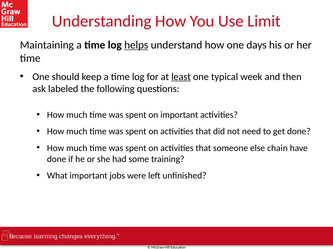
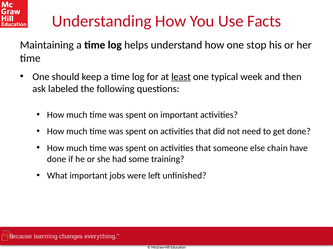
Limit: Limit -> Facts
helps underline: present -> none
days: days -> stop
